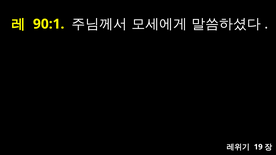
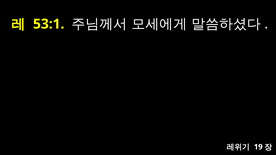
90:1: 90:1 -> 53:1
